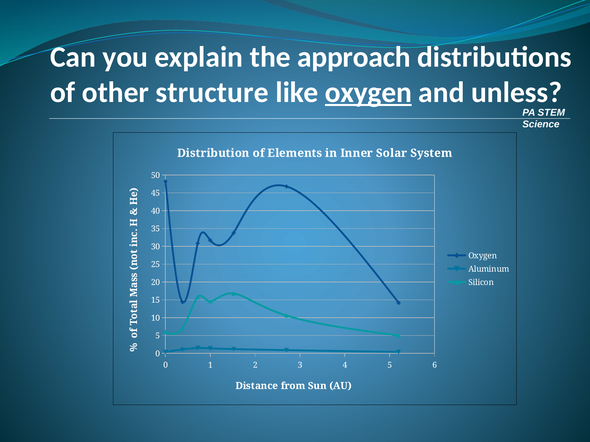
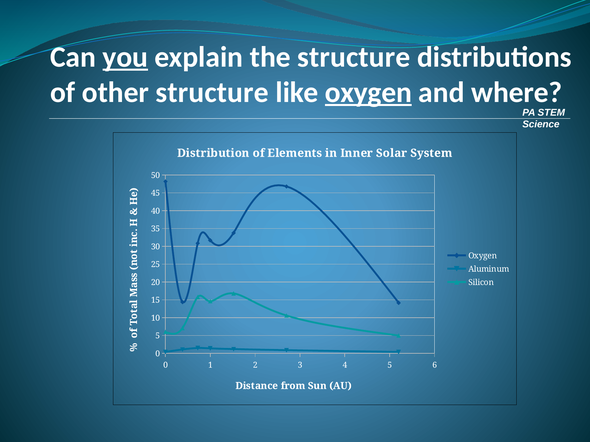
you underline: none -> present
the approach: approach -> structure
unless: unless -> where
